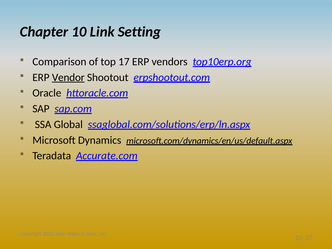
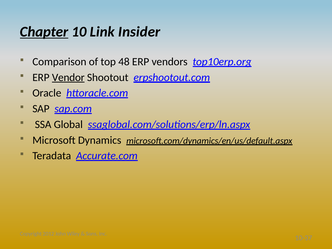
Chapter underline: none -> present
Setting: Setting -> Insider
17: 17 -> 48
